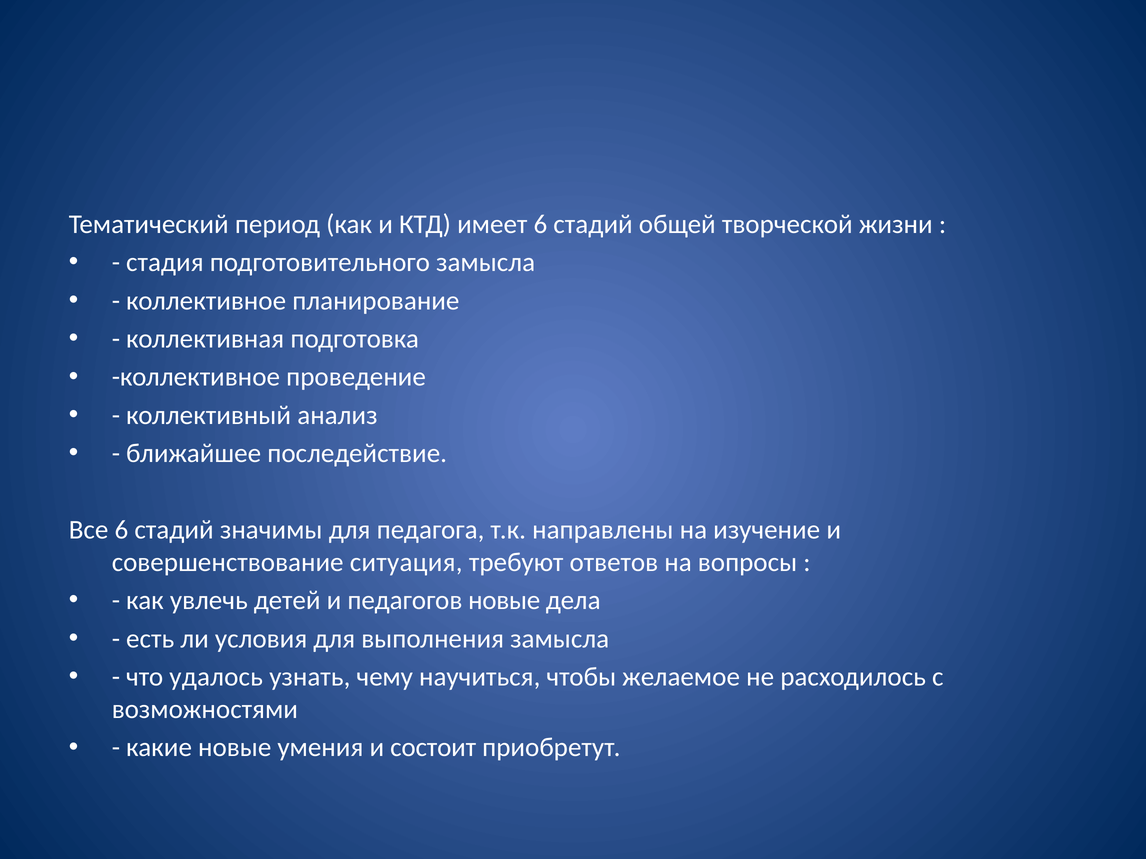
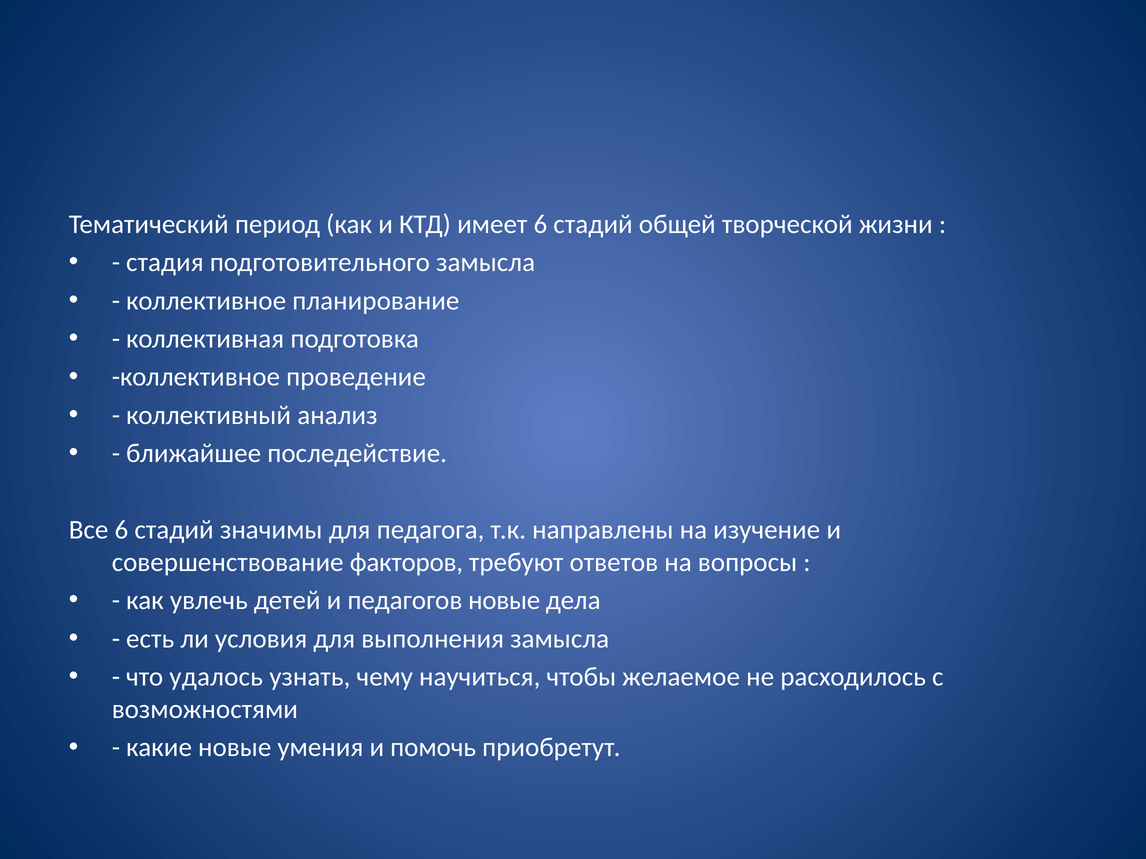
ситуация: ситуация -> факторов
состоит: состоит -> помочь
